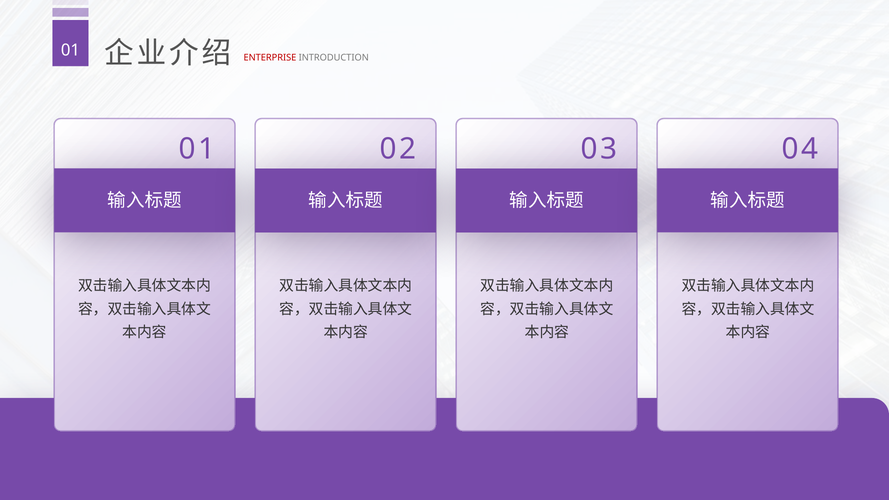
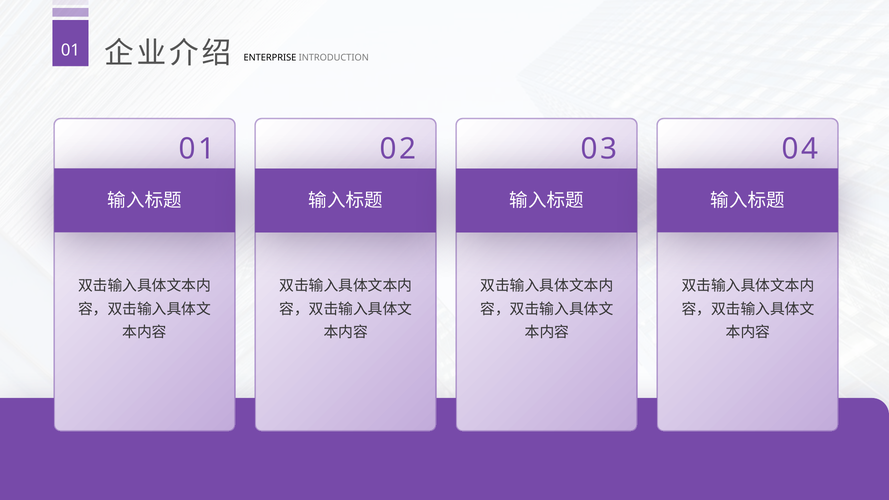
ENTERPRISE colour: red -> black
